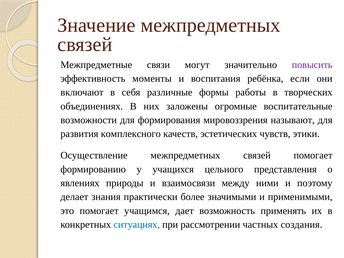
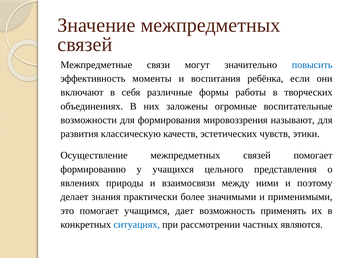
повысить colour: purple -> blue
комплексного: комплексного -> классическую
создания: создания -> являются
